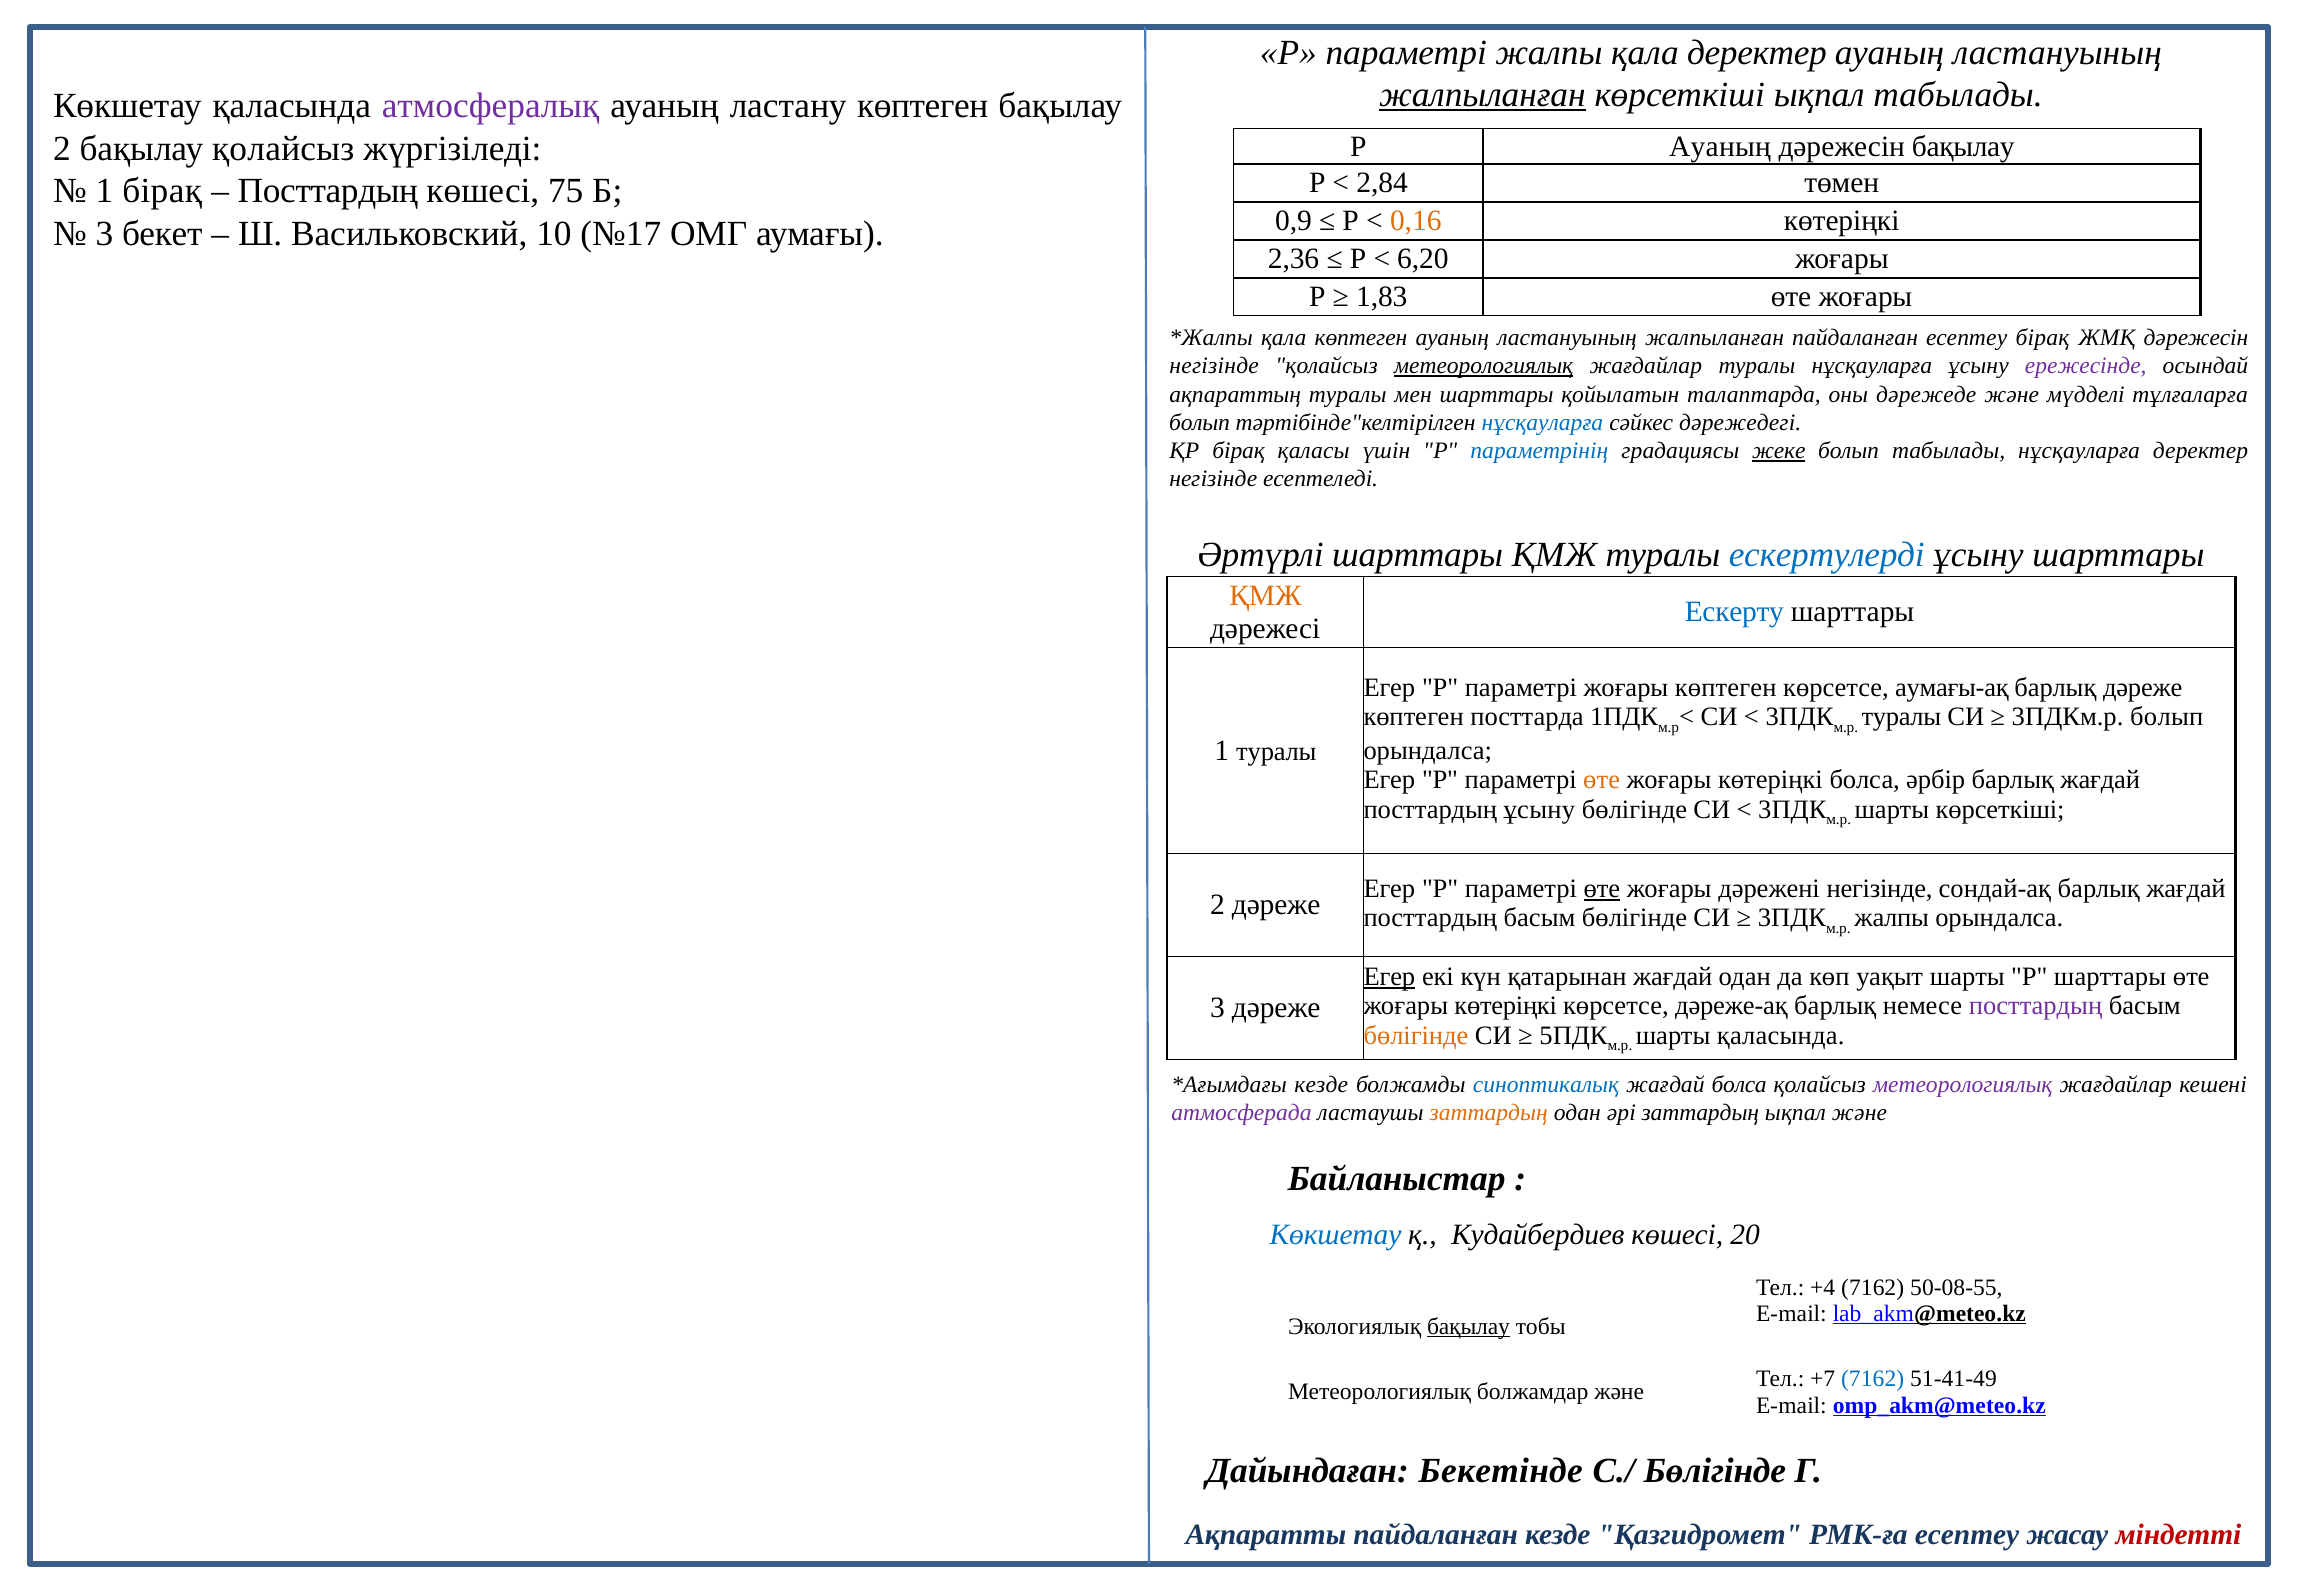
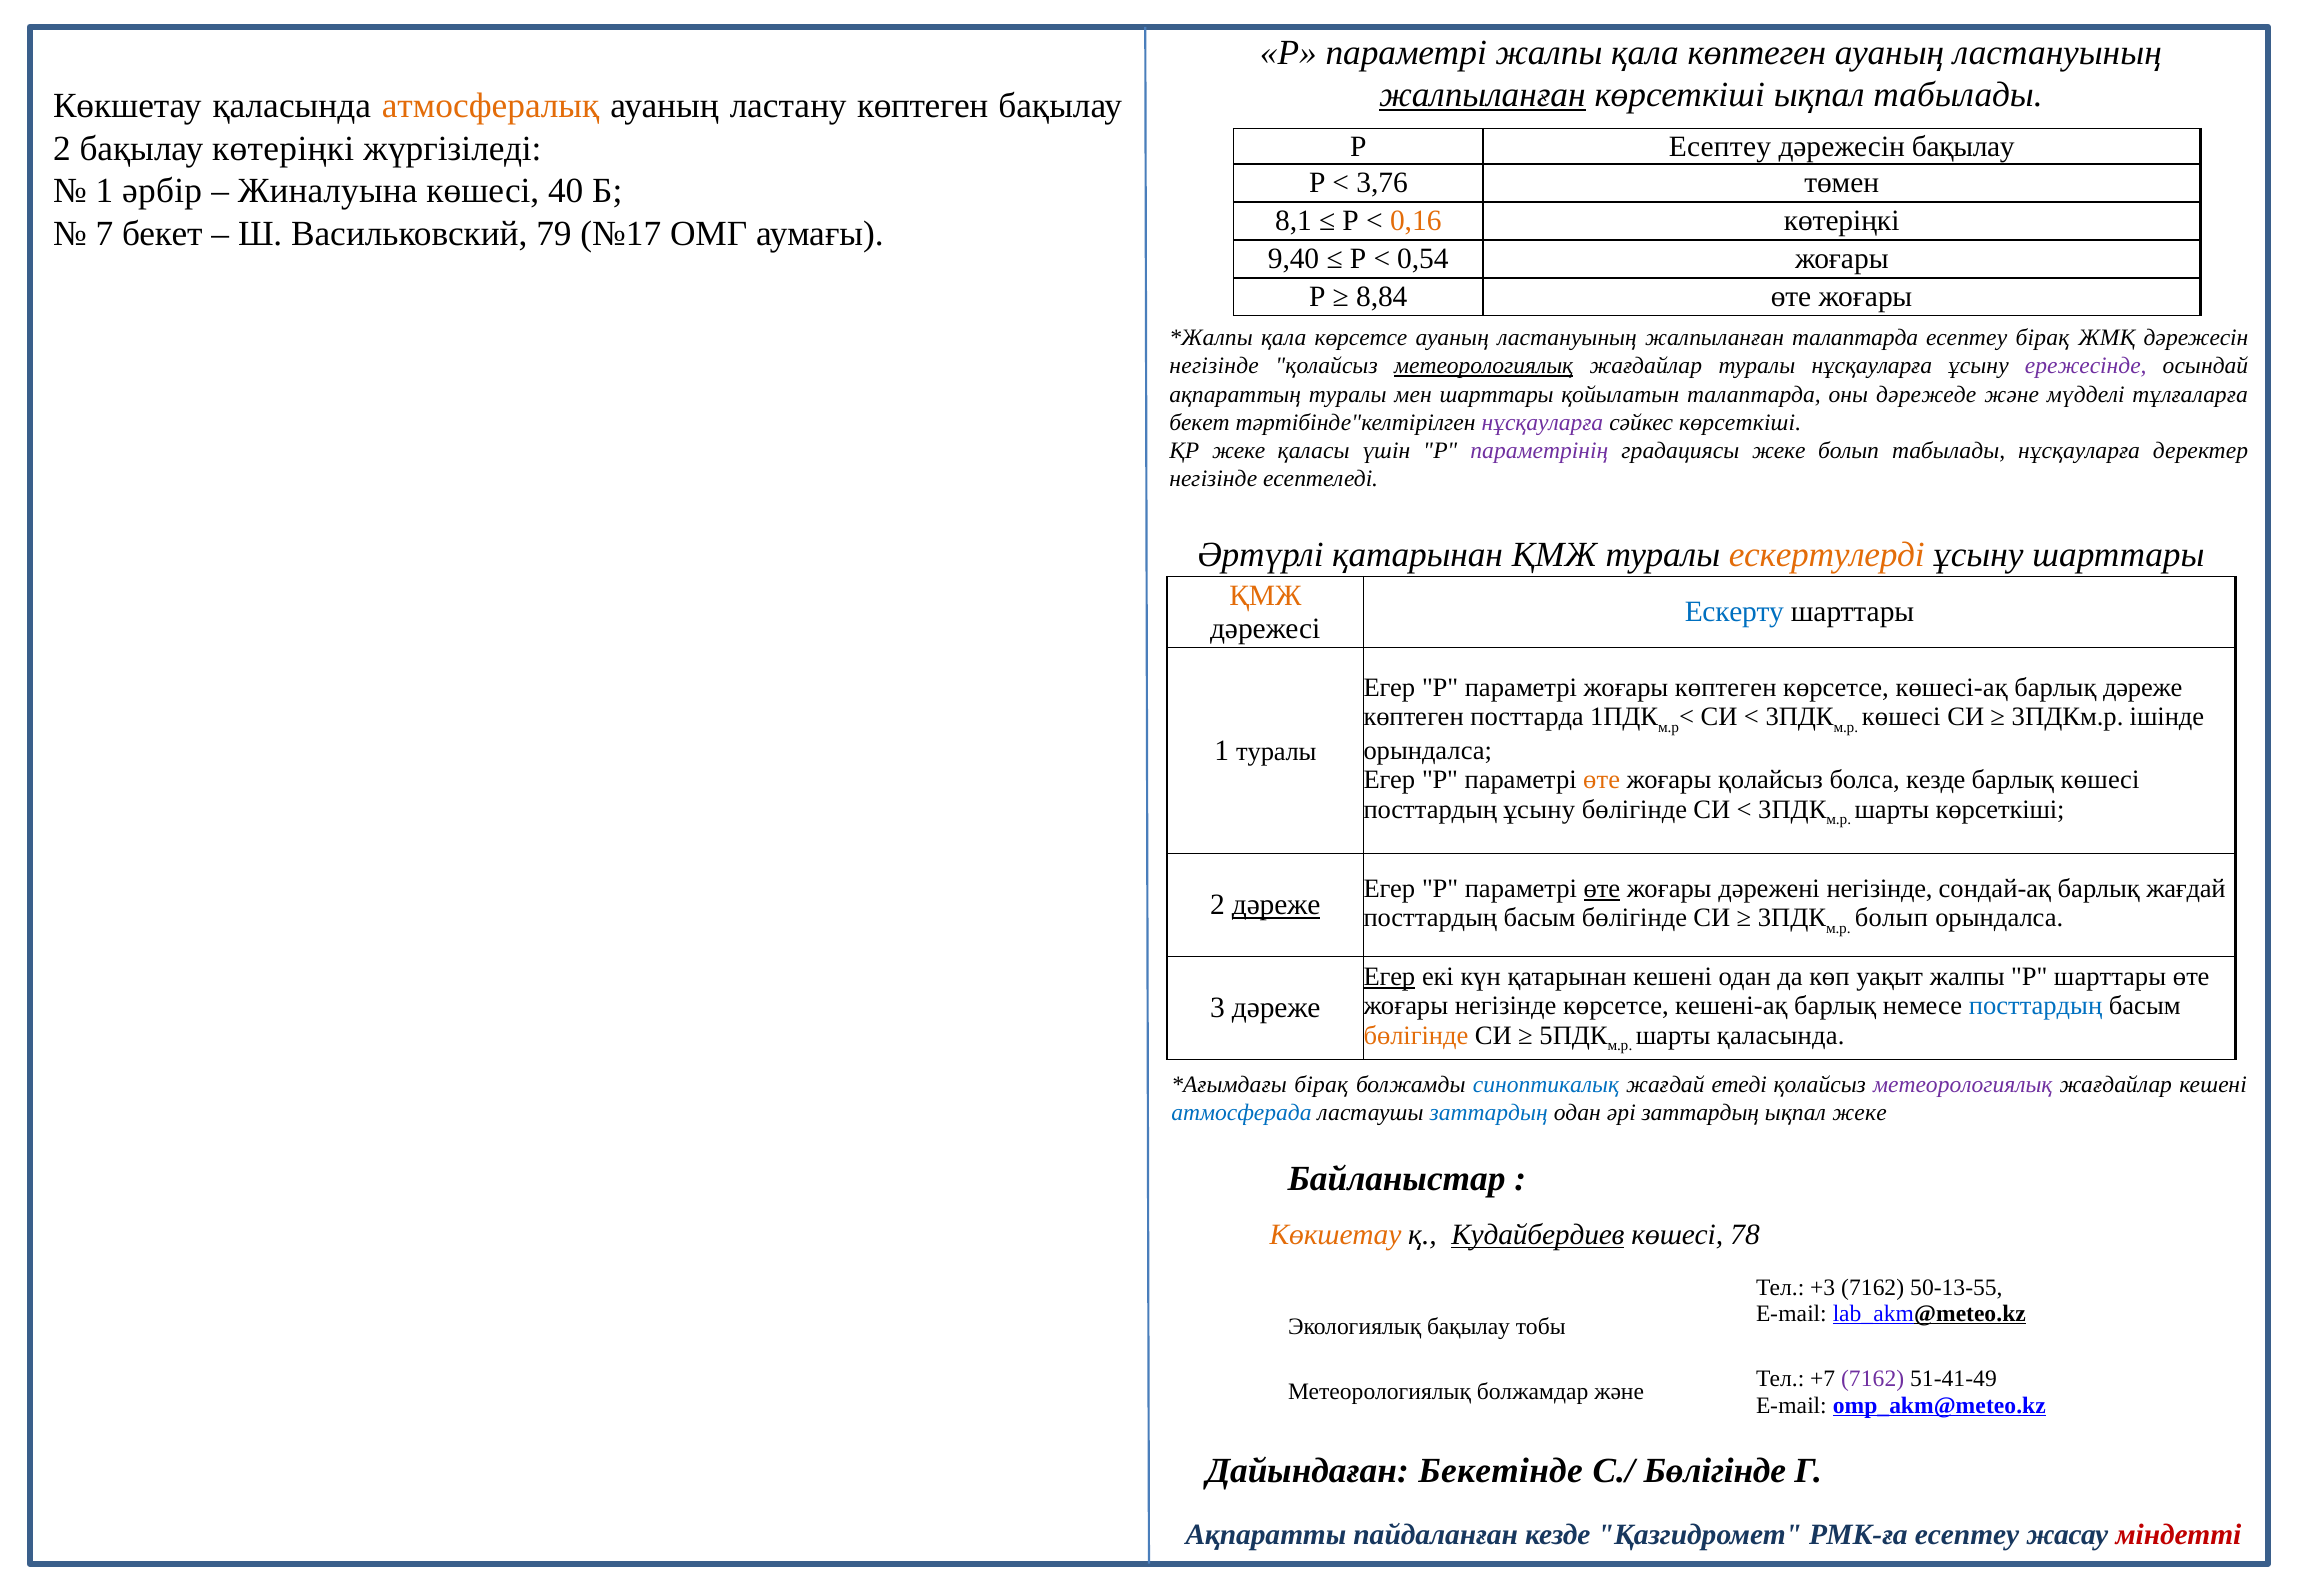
қала деректер: деректер -> көптеген
атмосфералық colour: purple -> orange
бақылау қолайсыз: қолайсыз -> көтеріңкі
Р Ауаның: Ауаның -> Есептеу
2,84: 2,84 -> 3,76
1 бірақ: бірақ -> әрбір
Посттардың at (328, 191): Посттардың -> Жиналуына
75: 75 -> 40
0,9: 0,9 -> 8,1
3 at (104, 234): 3 -> 7
10: 10 -> 79
2,36: 2,36 -> 9,40
6,20: 6,20 -> 0,54
1,83: 1,83 -> 8,84
қала көптеген: көптеген -> көрсетсе
жалпыланған пайдаланған: пайдаланған -> талаптарда
болып at (1200, 422): болып -> бекет
нұсқауларға at (1542, 422) colour: blue -> purple
сәйкес дәрежедегі: дәрежедегі -> көрсеткіші
ҚР бірақ: бірақ -> жеке
параметрінің colour: blue -> purple
жеке at (1779, 451) underline: present -> none
Әртүрлі шарттары: шарттары -> қатарынан
ескертулерді colour: blue -> orange
аумағы-ақ: аумағы-ақ -> көшесі-ақ
туралы at (1901, 717): туралы -> көшесі
3ПДКм.р болып: болып -> ішінде
көтеріңкі at (1770, 780): көтеріңкі -> қолайсыз
болса әрбір: әрбір -> кезде
жағдай at (2100, 780): жағдай -> көшесі
дәреже at (1276, 905) underline: none -> present
жалпы at (1892, 918): жалпы -> болып
қатарынан жағдай: жағдай -> кешені
уақыт шарты: шарты -> жалпы
көтеріңкі at (1506, 1006): көтеріңкі -> негізінде
дәреже-ақ: дәреже-ақ -> кешені-ақ
посттардың at (2036, 1006) colour: purple -> blue
кезде at (1321, 1085): кезде -> бірақ
жағдай болса: болса -> етеді
атмосферада colour: purple -> blue
заттардың at (1489, 1113) colour: orange -> blue
ықпал және: және -> жеке
Көкшетау at (1336, 1235) colour: blue -> orange
Кудайбердиев underline: none -> present
20: 20 -> 78
+4: +4 -> +3
50-08-55: 50-08-55 -> 50-13-55
бақылау at (1469, 1326) underline: present -> none
7162 at (1873, 1379) colour: blue -> purple
